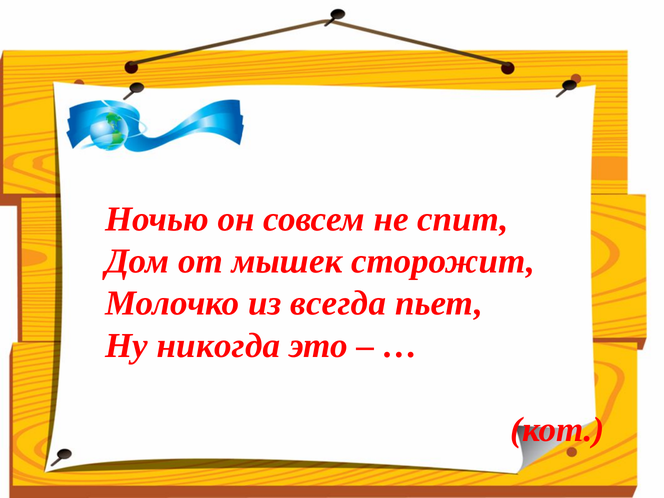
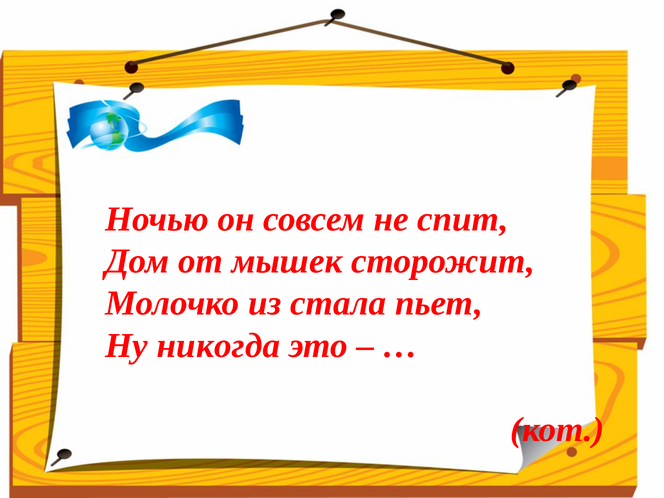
всегда: всегда -> стала
